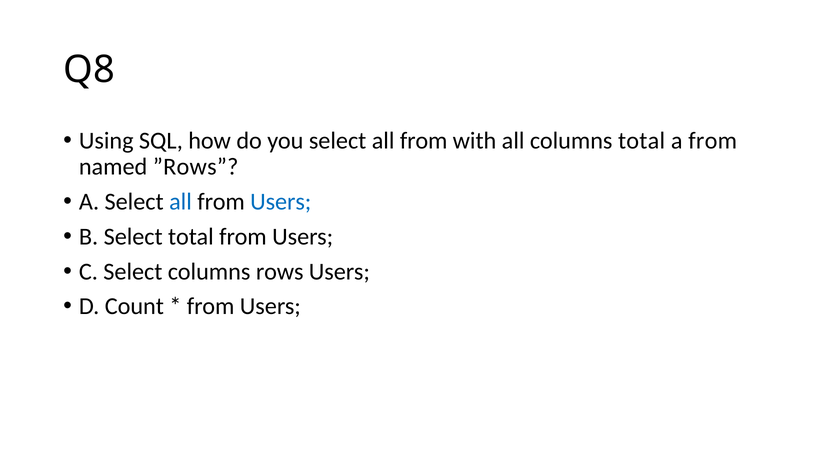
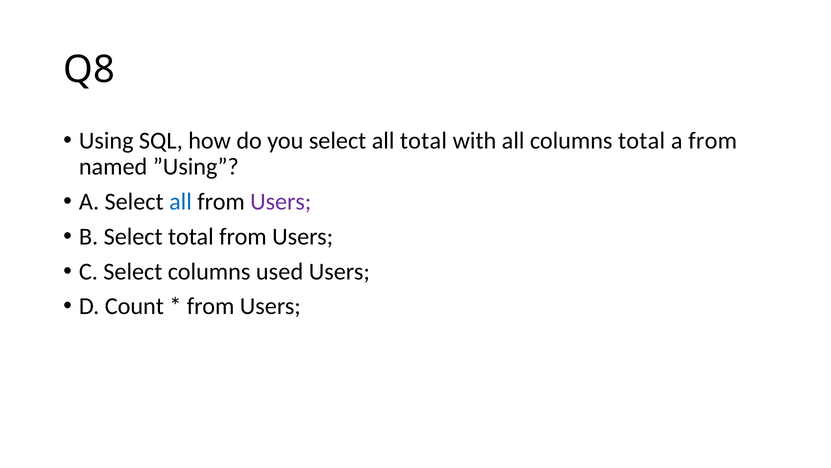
you select all from: from -> total
”Rows: ”Rows -> ”Using
Users at (281, 202) colour: blue -> purple
rows: rows -> used
